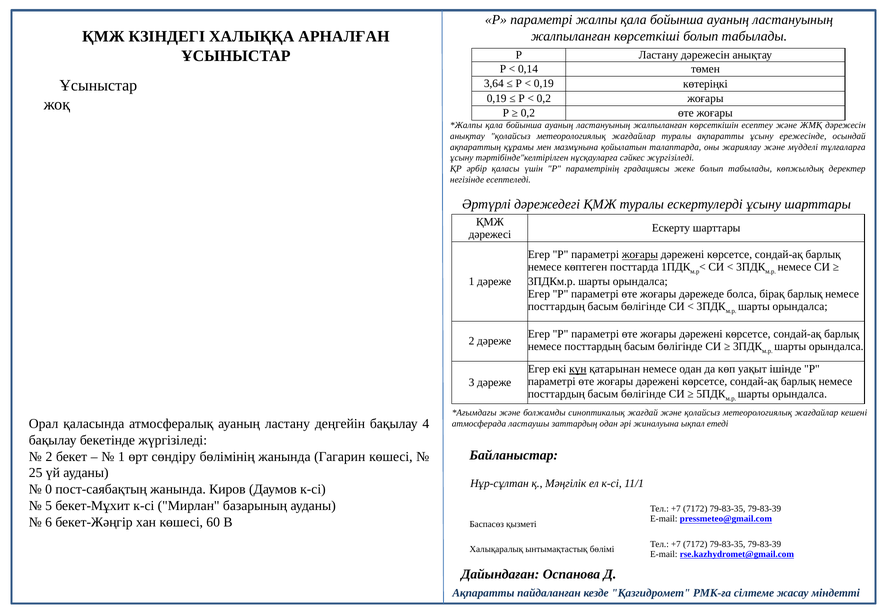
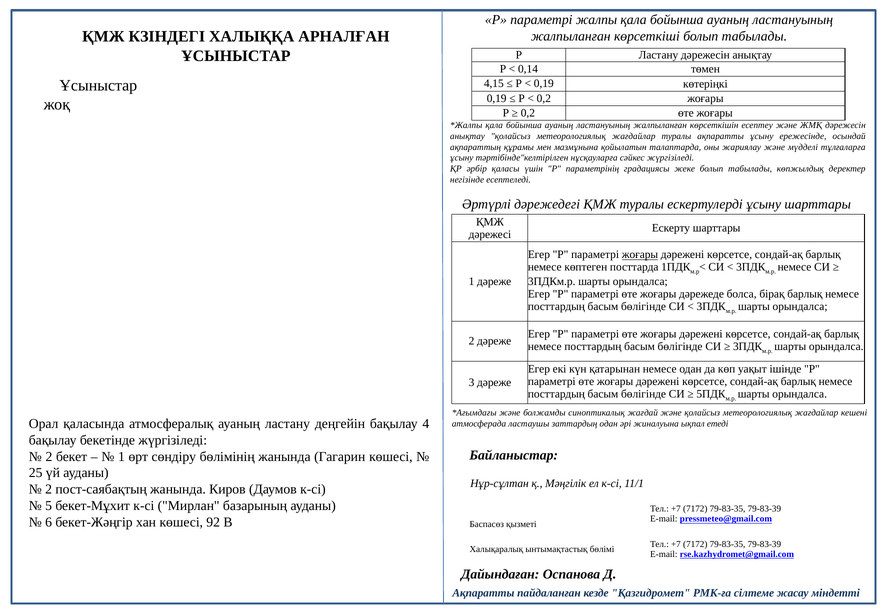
3,64: 3,64 -> 4,15
күн underline: present -> none
0 at (49, 489): 0 -> 2
60: 60 -> 92
